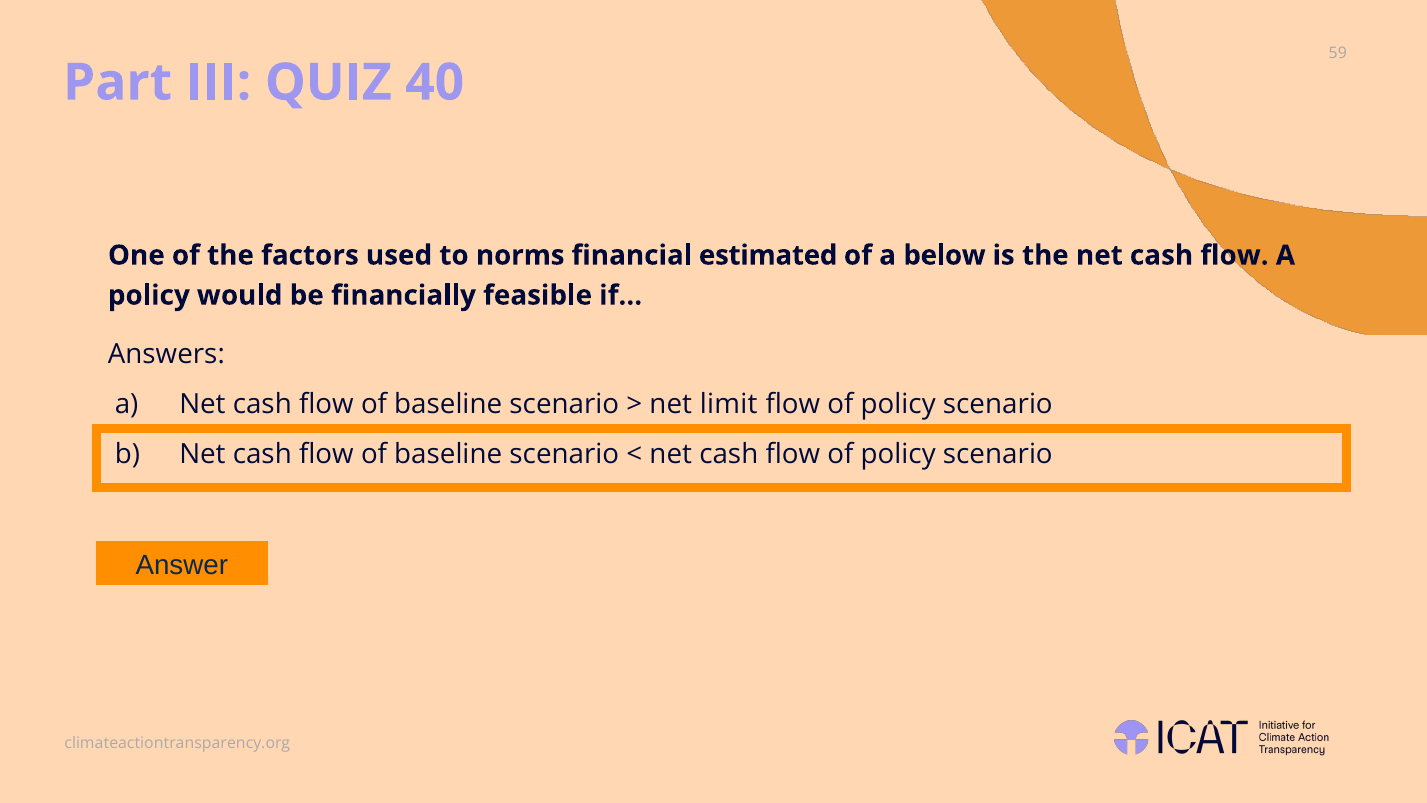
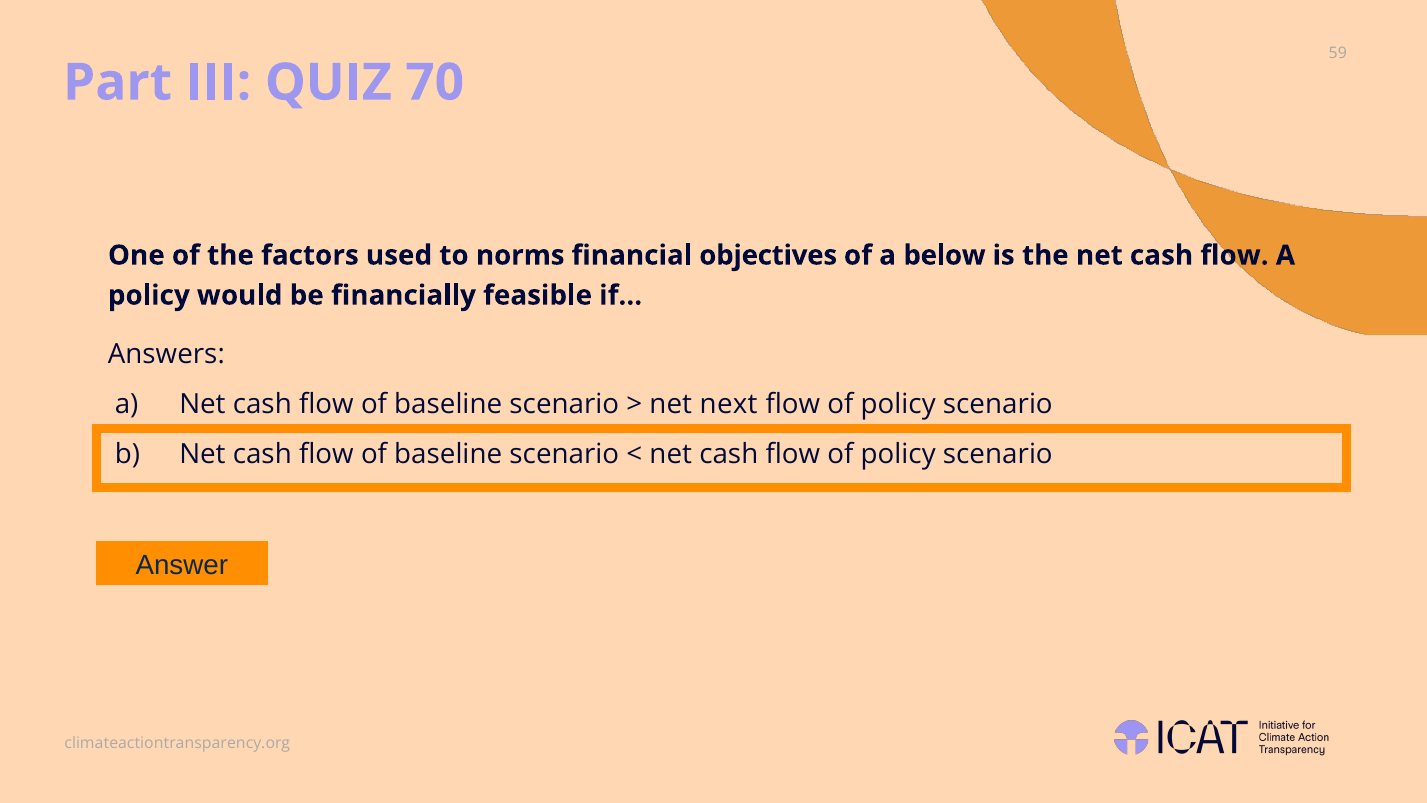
40: 40 -> 70
estimated: estimated -> objectives
limit: limit -> next
